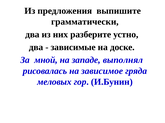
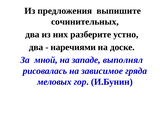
грамматически: грамматически -> сочинительных
зависимые: зависимые -> наречиями
